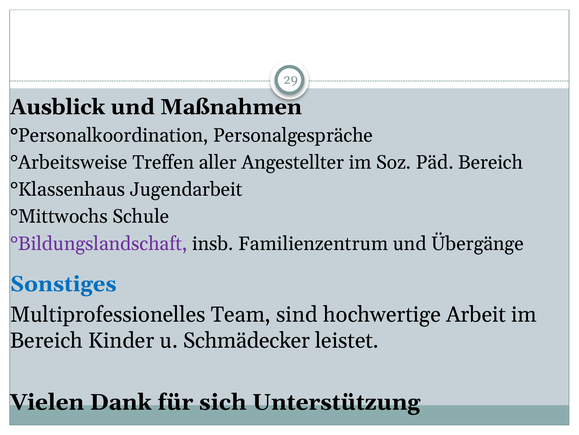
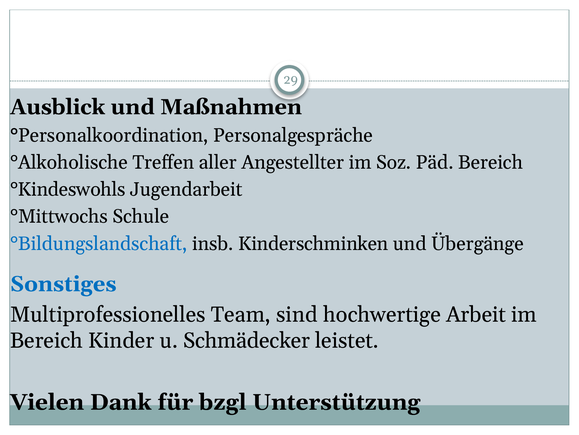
°Arbeitsweise: °Arbeitsweise -> °Alkoholische
°Klassenhaus: °Klassenhaus -> °Kindeswohls
°Bildungslandschaft colour: purple -> blue
Familienzentrum: Familienzentrum -> Kinderschminken
sich: sich -> bzgl
